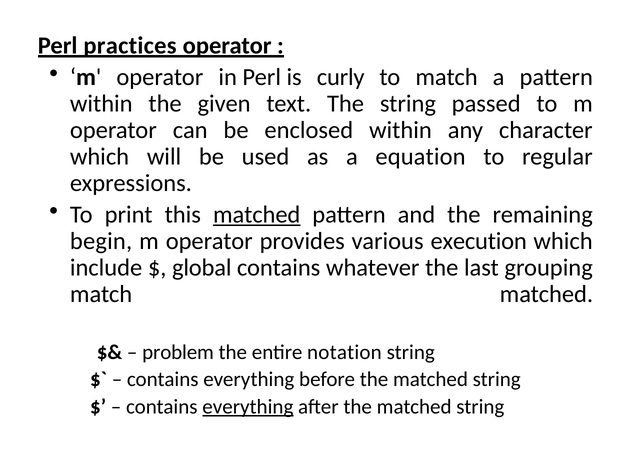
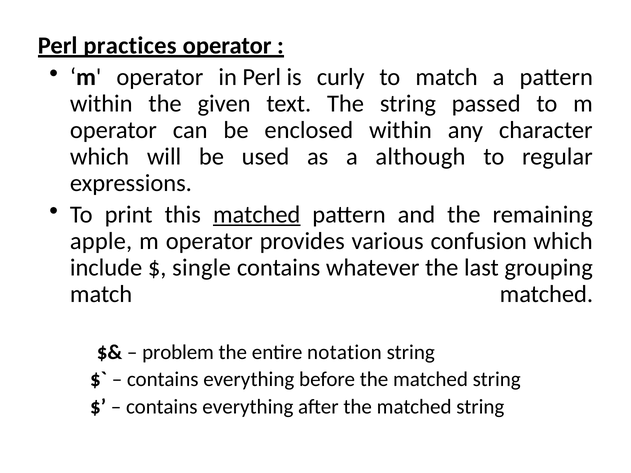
equation: equation -> although
begin: begin -> apple
execution: execution -> confusion
global: global -> single
everything at (248, 407) underline: present -> none
